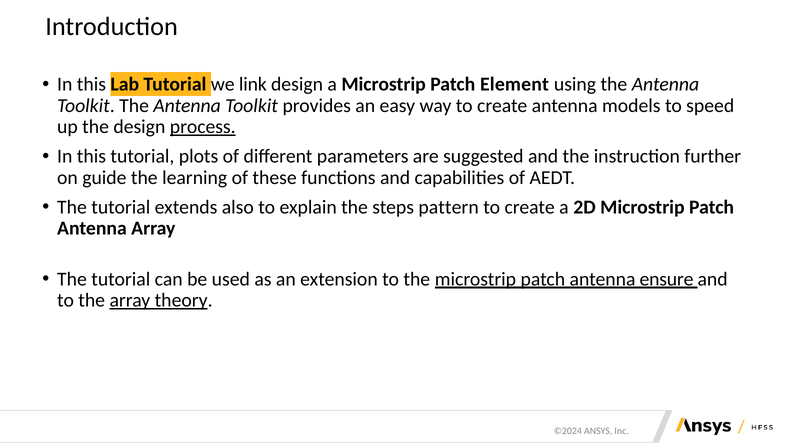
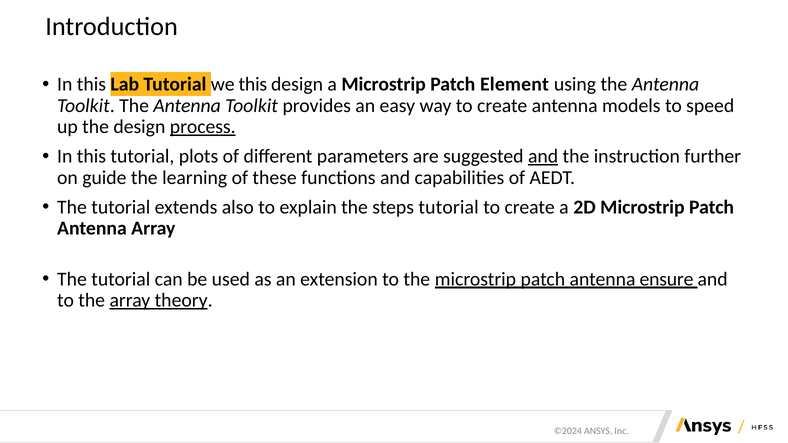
we link: link -> this
and at (543, 156) underline: none -> present
steps pattern: pattern -> tutorial
